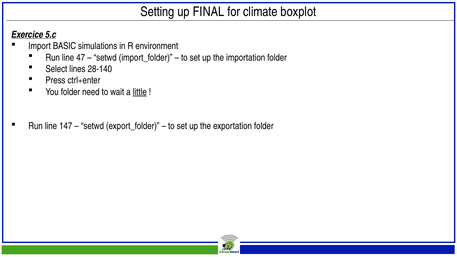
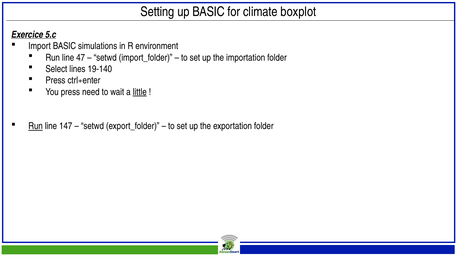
up FINAL: FINAL -> BASIC
28-140: 28-140 -> 19-140
You folder: folder -> press
Run at (36, 126) underline: none -> present
